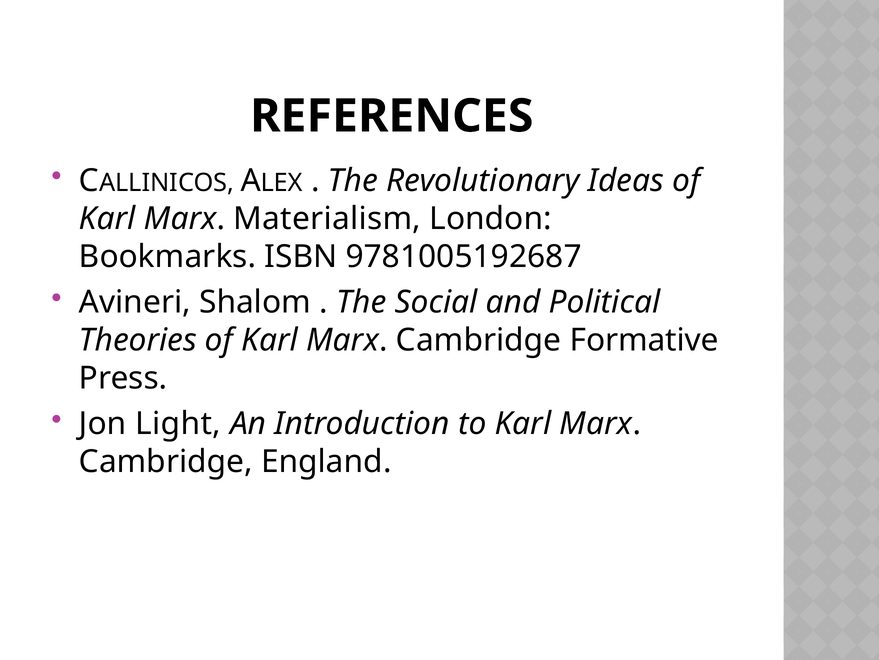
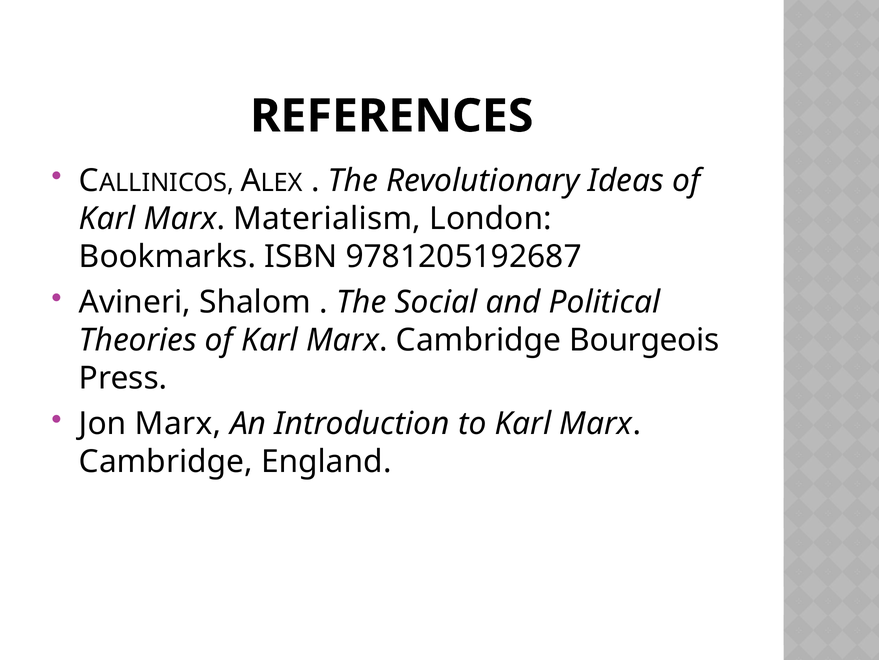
9781005192687: 9781005192687 -> 9781205192687
Formative: Formative -> Bourgeois
Jon Light: Light -> Marx
